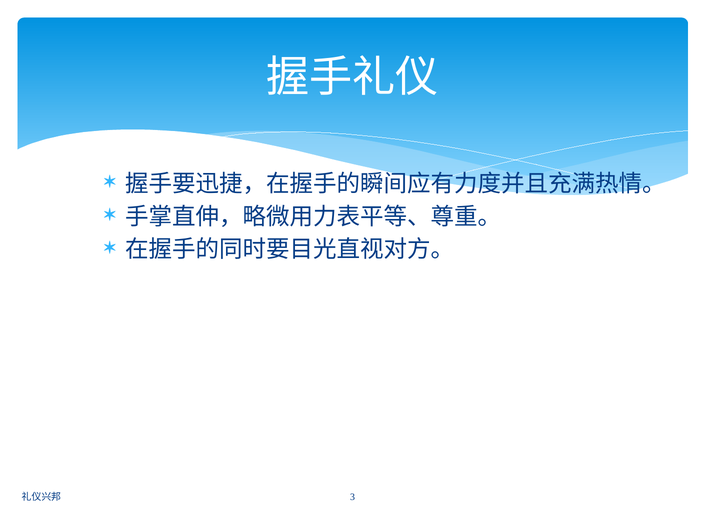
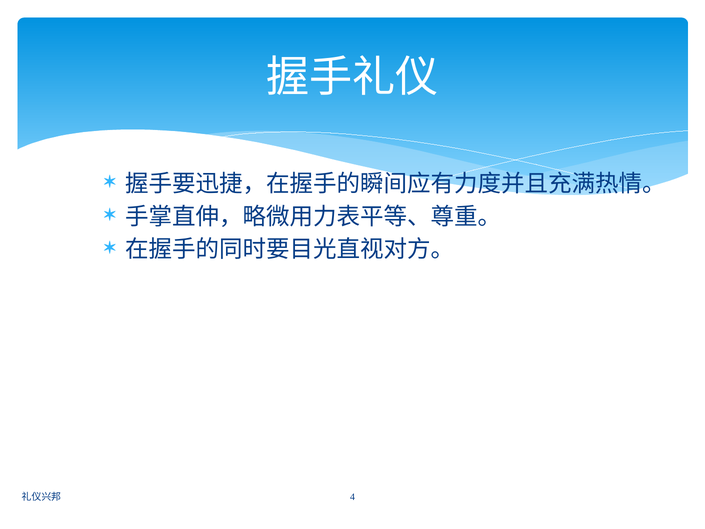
3: 3 -> 4
